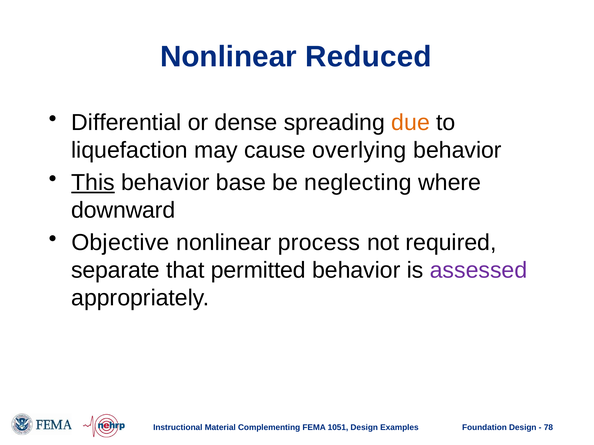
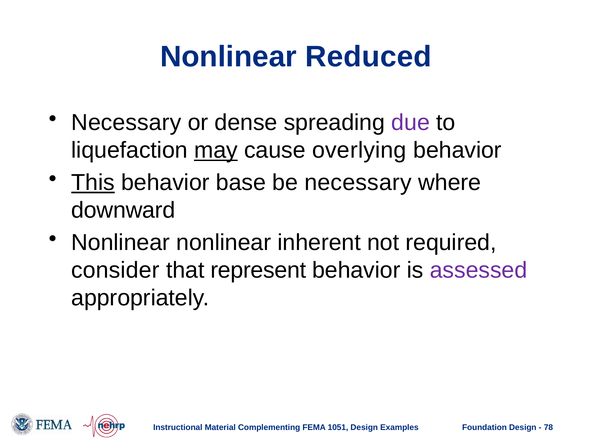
Differential at (126, 123): Differential -> Necessary
due colour: orange -> purple
may underline: none -> present
be neglecting: neglecting -> necessary
Objective at (120, 243): Objective -> Nonlinear
process: process -> inherent
separate: separate -> consider
permitted: permitted -> represent
